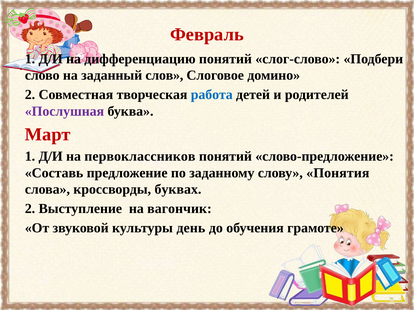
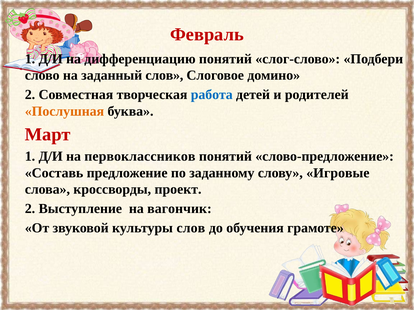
Послушная colour: purple -> orange
Понятия: Понятия -> Игровые
буквах: буквах -> проект
культуры день: день -> слов
